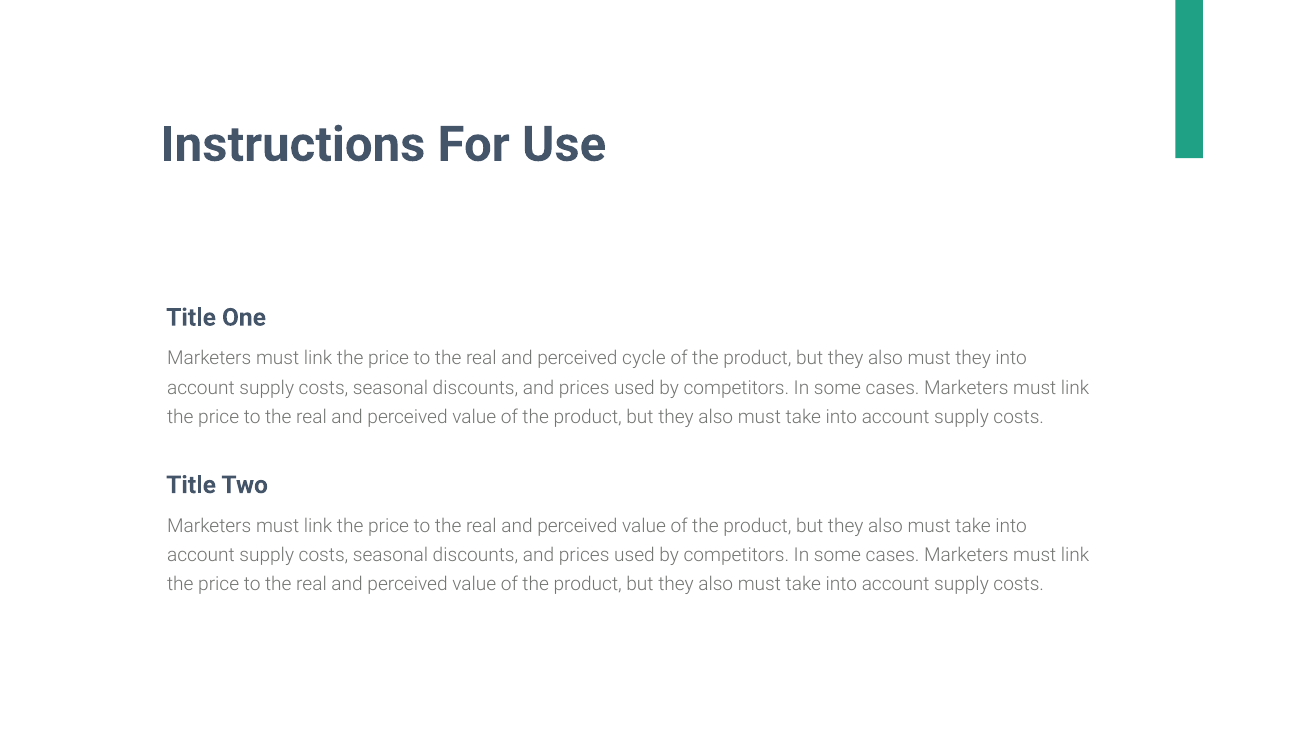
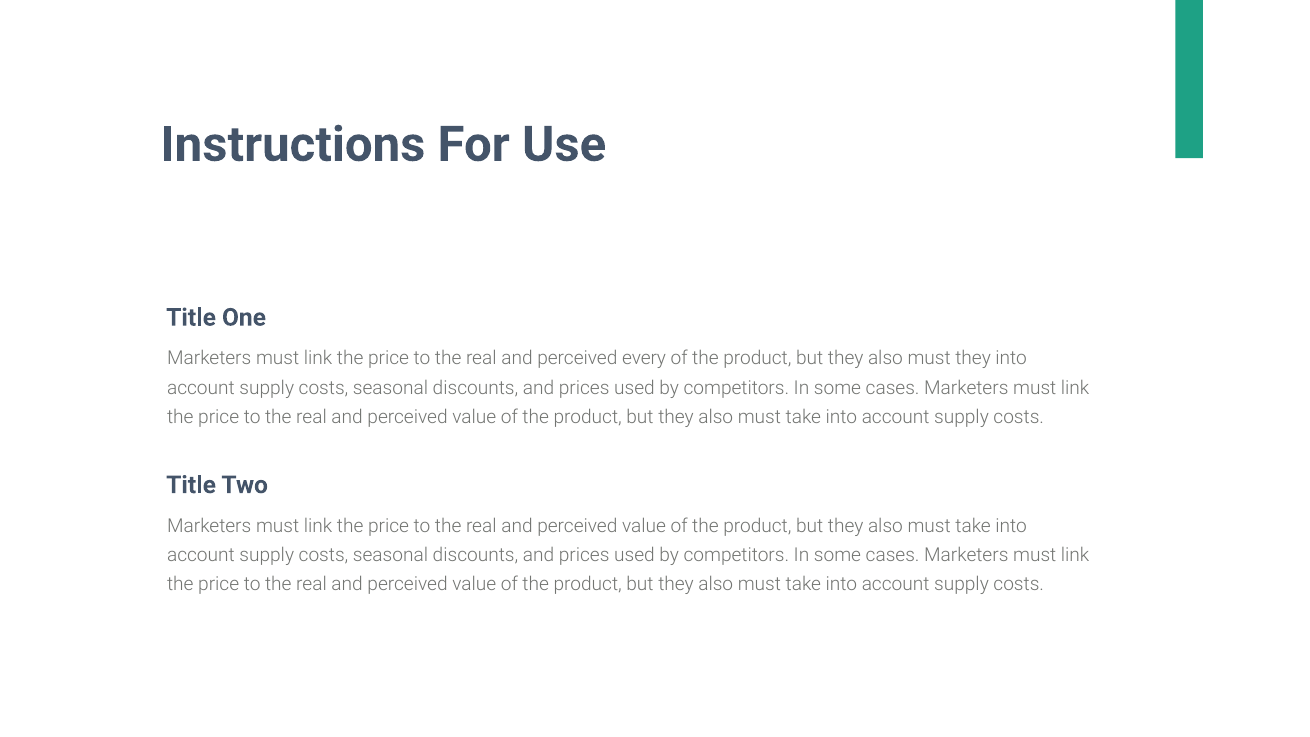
cycle: cycle -> every
